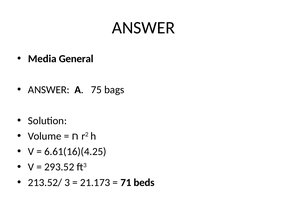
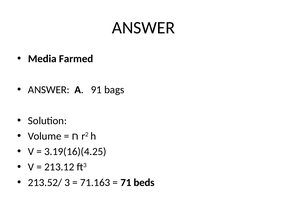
General: General -> Farmed
75: 75 -> 91
6.61(16)(4.25: 6.61(16)(4.25 -> 3.19(16)(4.25
293.52: 293.52 -> 213.12
21.173: 21.173 -> 71.163
